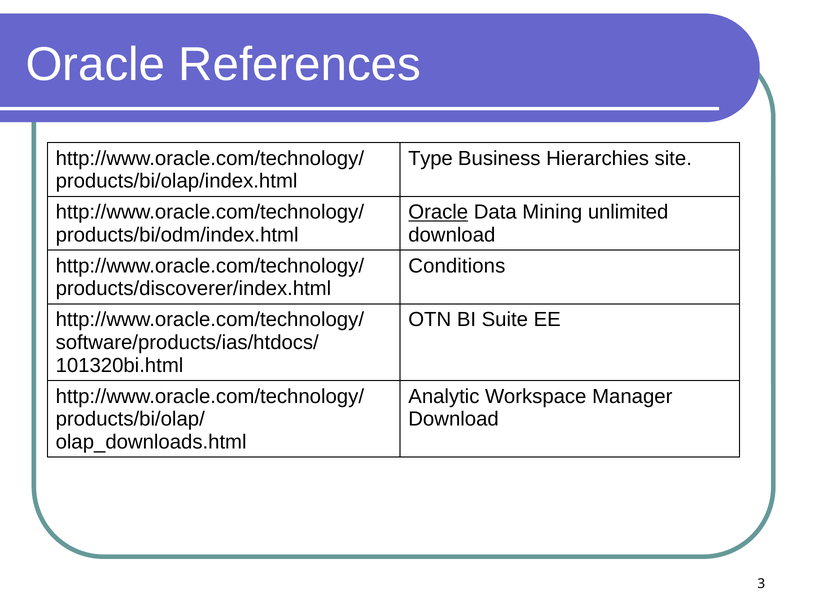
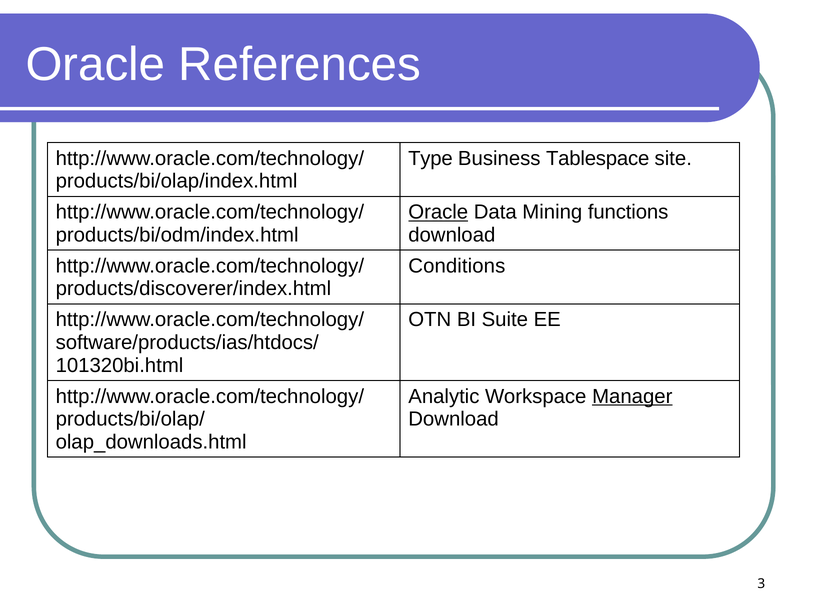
Hierarchies: Hierarchies -> Tablespace
unlimited: unlimited -> functions
Manager underline: none -> present
